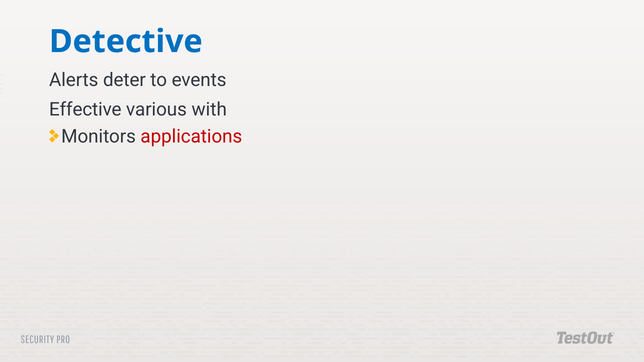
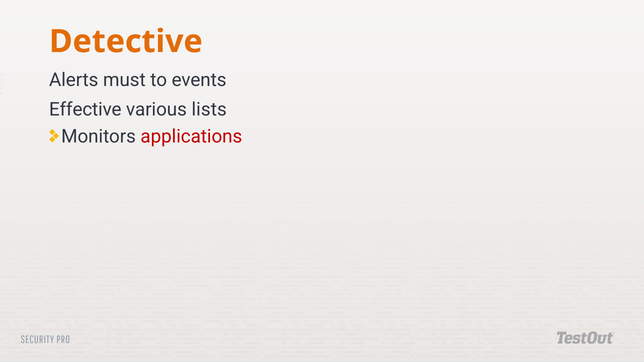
Detective colour: blue -> orange
deter: deter -> must
with: with -> lists
